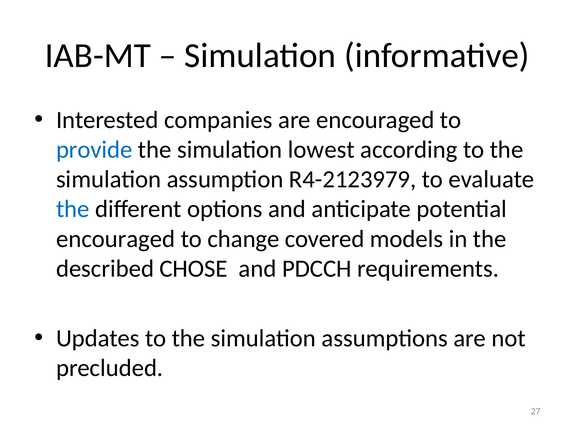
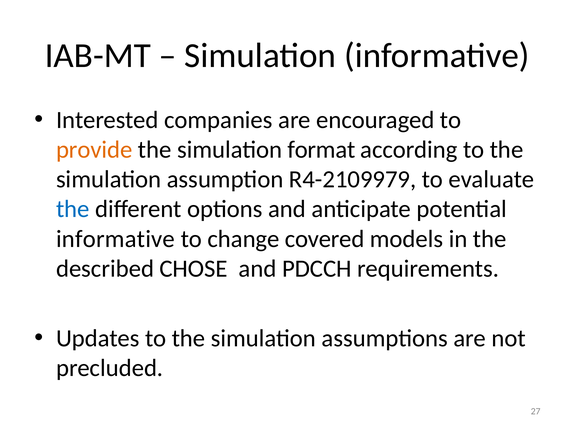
provide colour: blue -> orange
lowest: lowest -> format
R4-2123979: R4-2123979 -> R4-2109979
encouraged at (116, 239): encouraged -> informative
